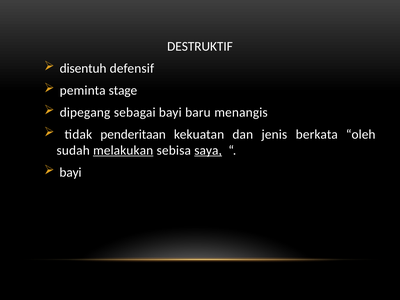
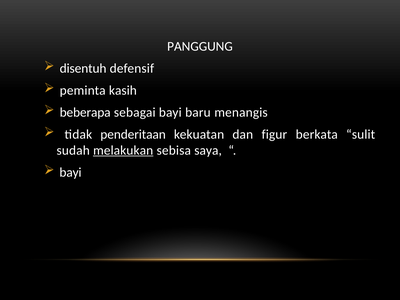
DESTRUKTIF: DESTRUKTIF -> PANGGUNG
stage: stage -> kasih
dipegang: dipegang -> beberapa
jenis: jenis -> figur
oleh: oleh -> sulit
saya underline: present -> none
